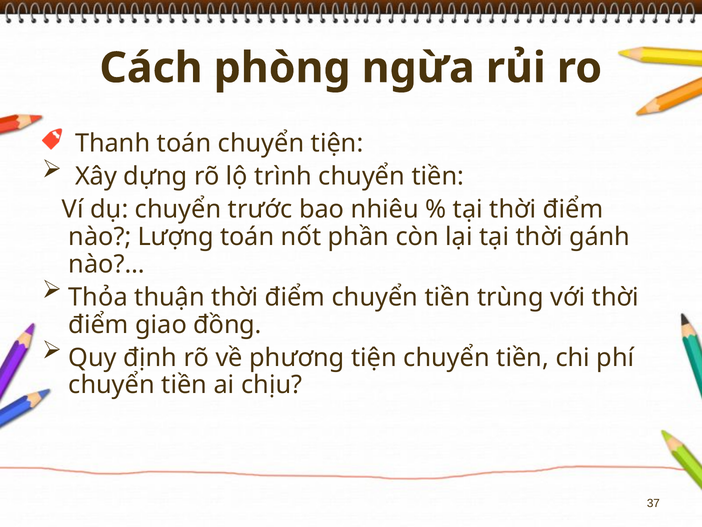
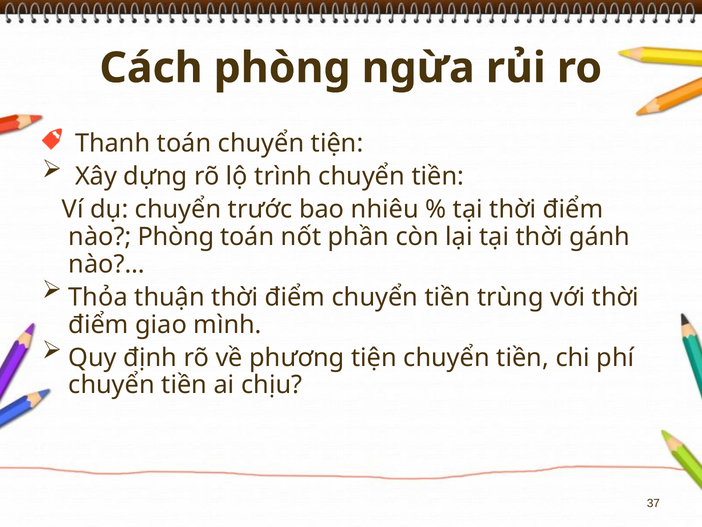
nào Lượng: Lượng -> Phòng
đồng: đồng -> mình
